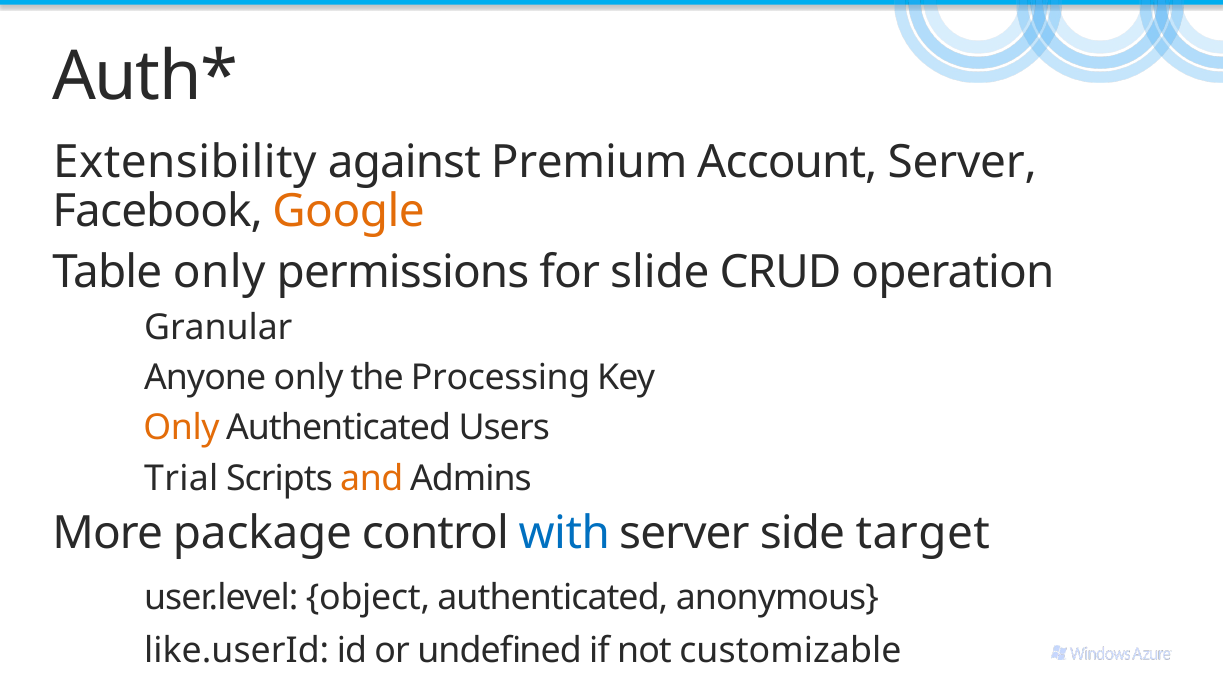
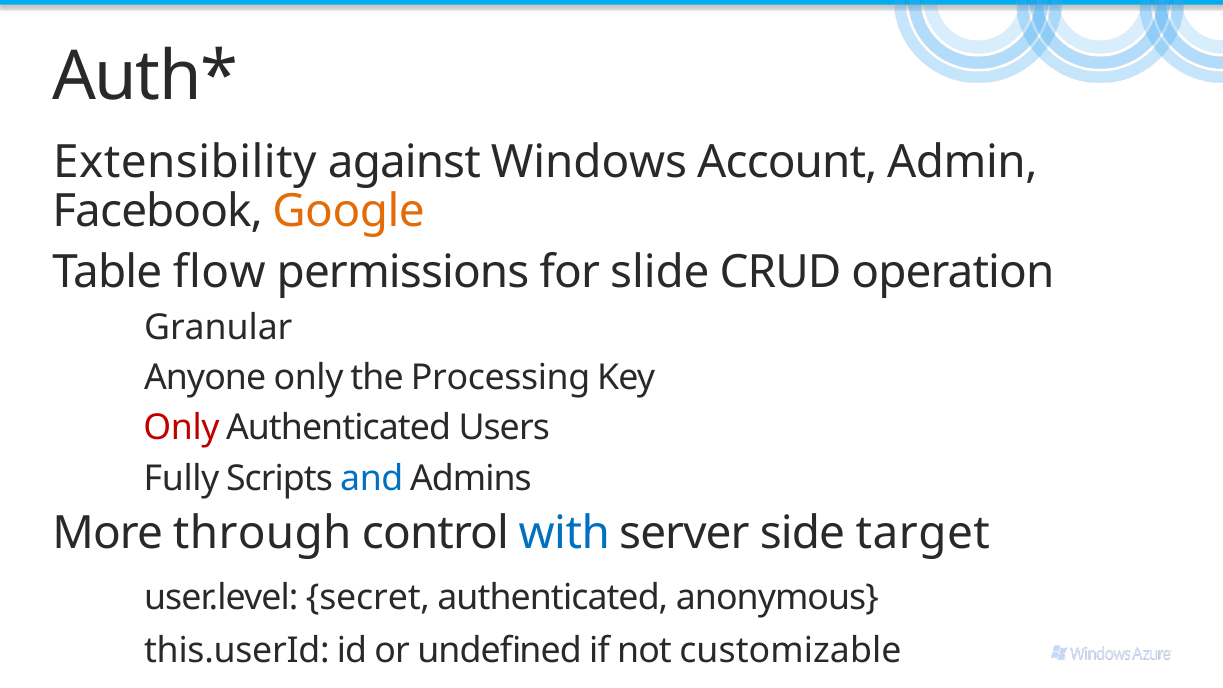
Premium: Premium -> Windows
Account Server: Server -> Admin
Table only: only -> flow
Only at (182, 428) colour: orange -> red
Trial: Trial -> Fully
and colour: orange -> blue
package: package -> through
object: object -> secret
like.userId: like.userId -> this.userId
